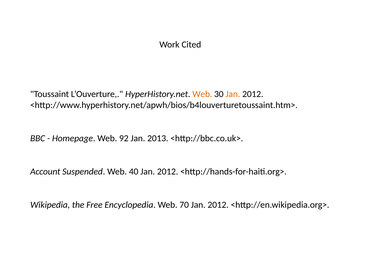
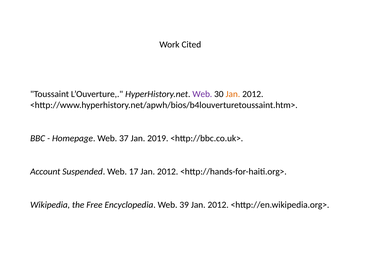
Web at (202, 94) colour: orange -> purple
92: 92 -> 37
2013: 2013 -> 2019
40: 40 -> 17
70: 70 -> 39
